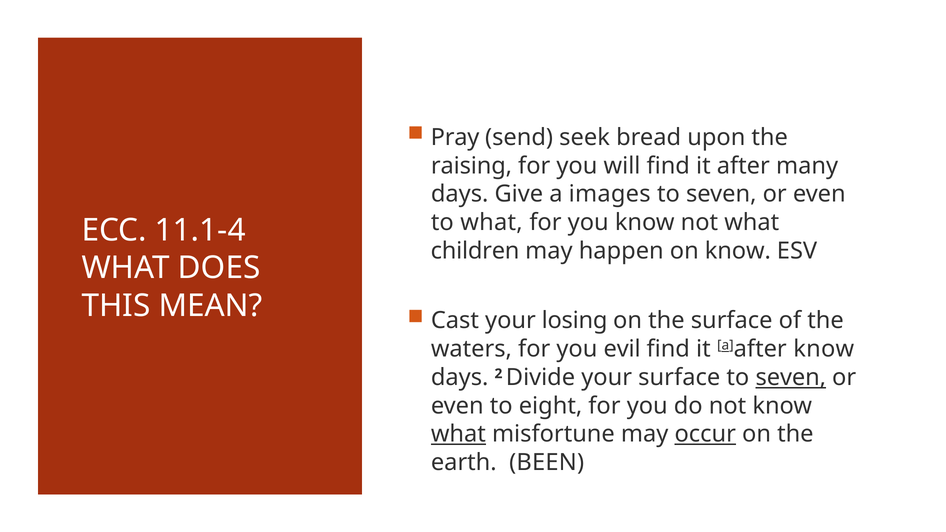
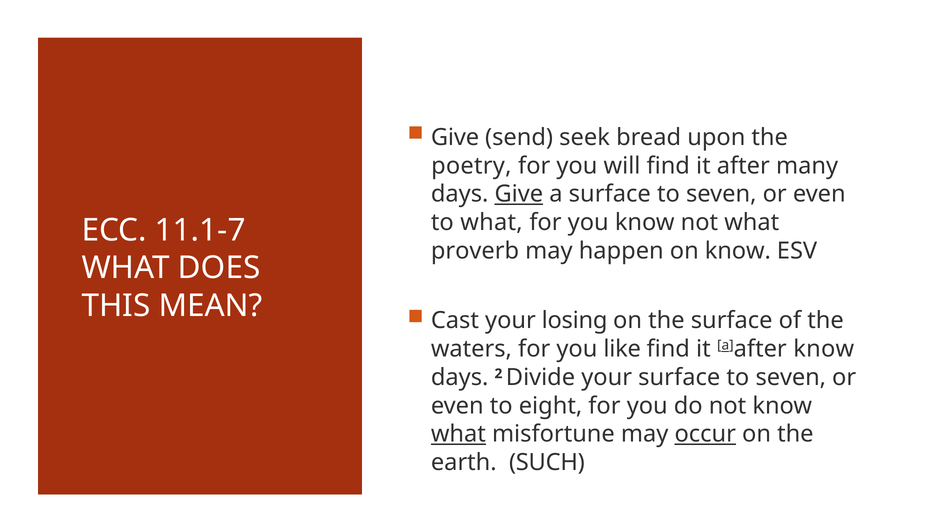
Pray at (455, 137): Pray -> Give
raising: raising -> poetry
Give at (519, 194) underline: none -> present
a images: images -> surface
11.1-4: 11.1-4 -> 11.1-7
children: children -> proverb
evil: evil -> like
seven at (791, 377) underline: present -> none
BEEN: BEEN -> SUCH
